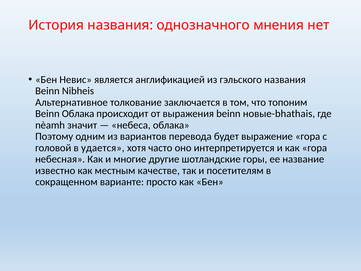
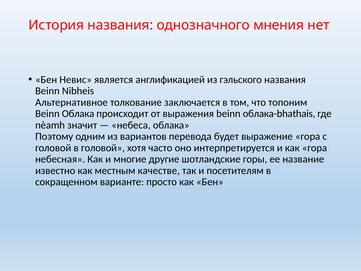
новые-bhathais: новые-bhathais -> облака-bhathais
в удается: удается -> головой
